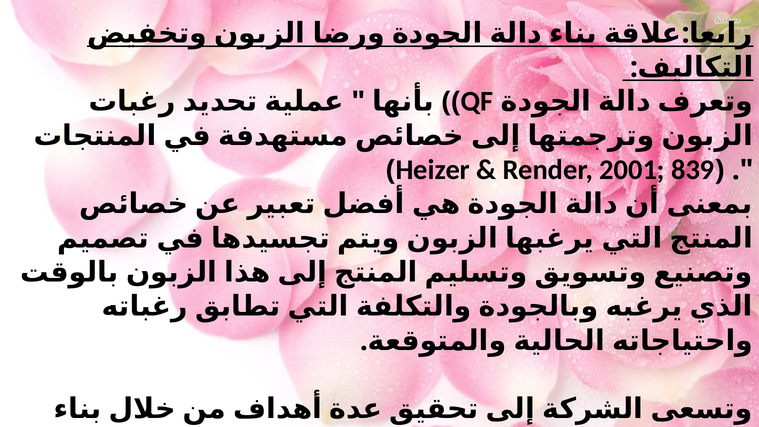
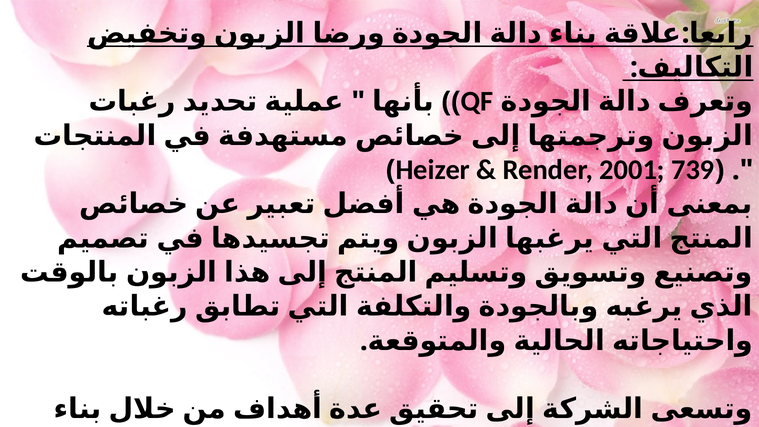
839: 839 -> 739
